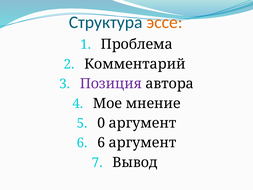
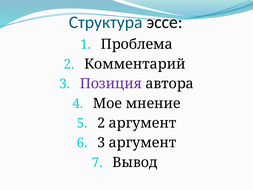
эссе colour: orange -> black
0 at (101, 123): 0 -> 2
6 at (101, 143): 6 -> 3
